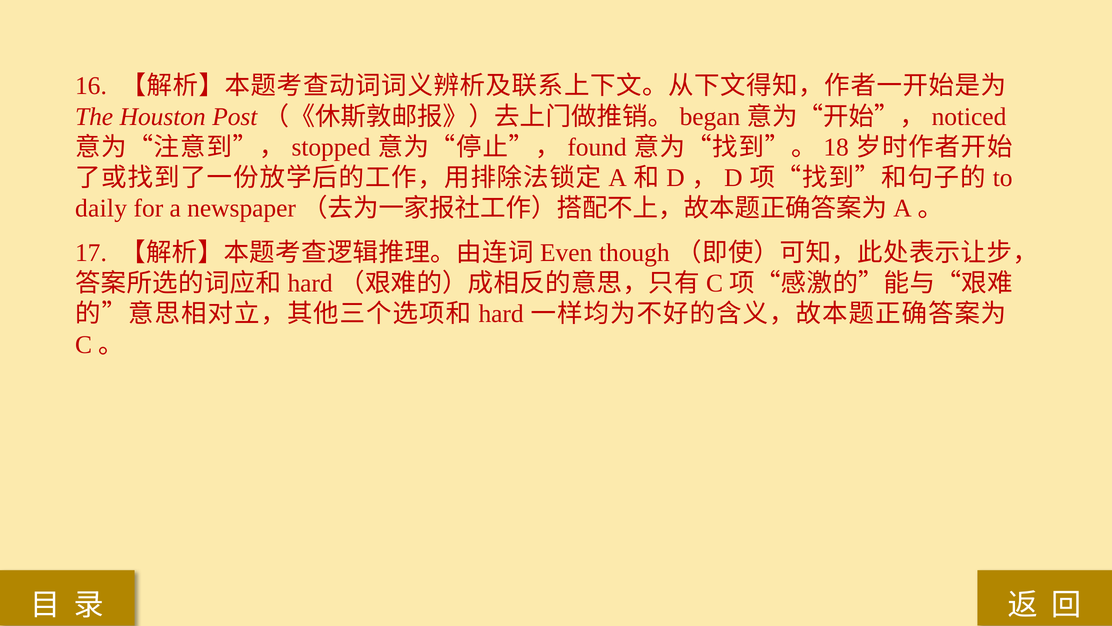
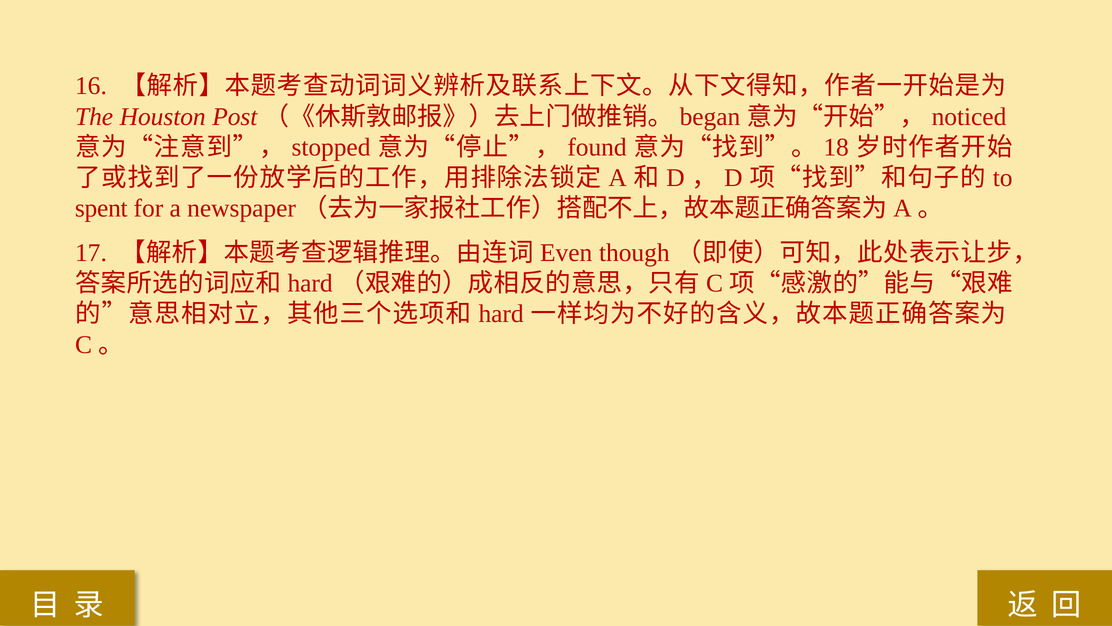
daily: daily -> spent
